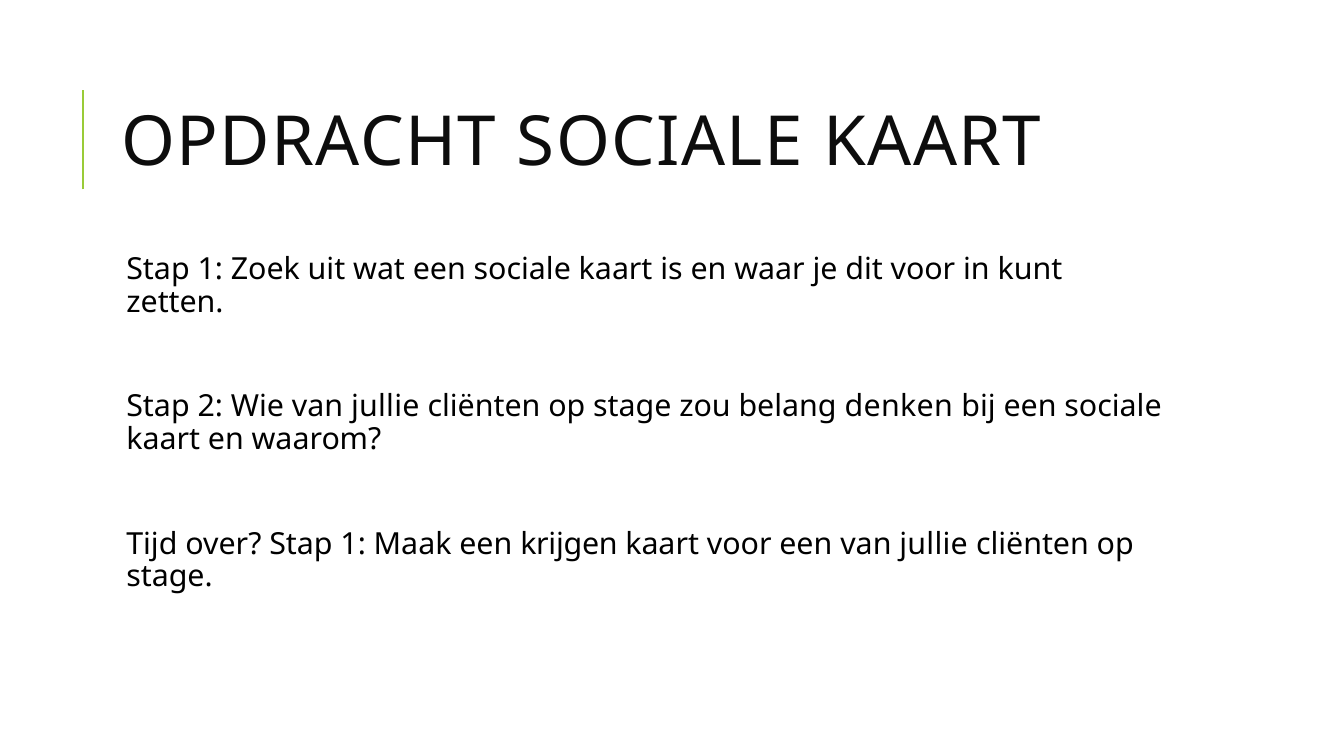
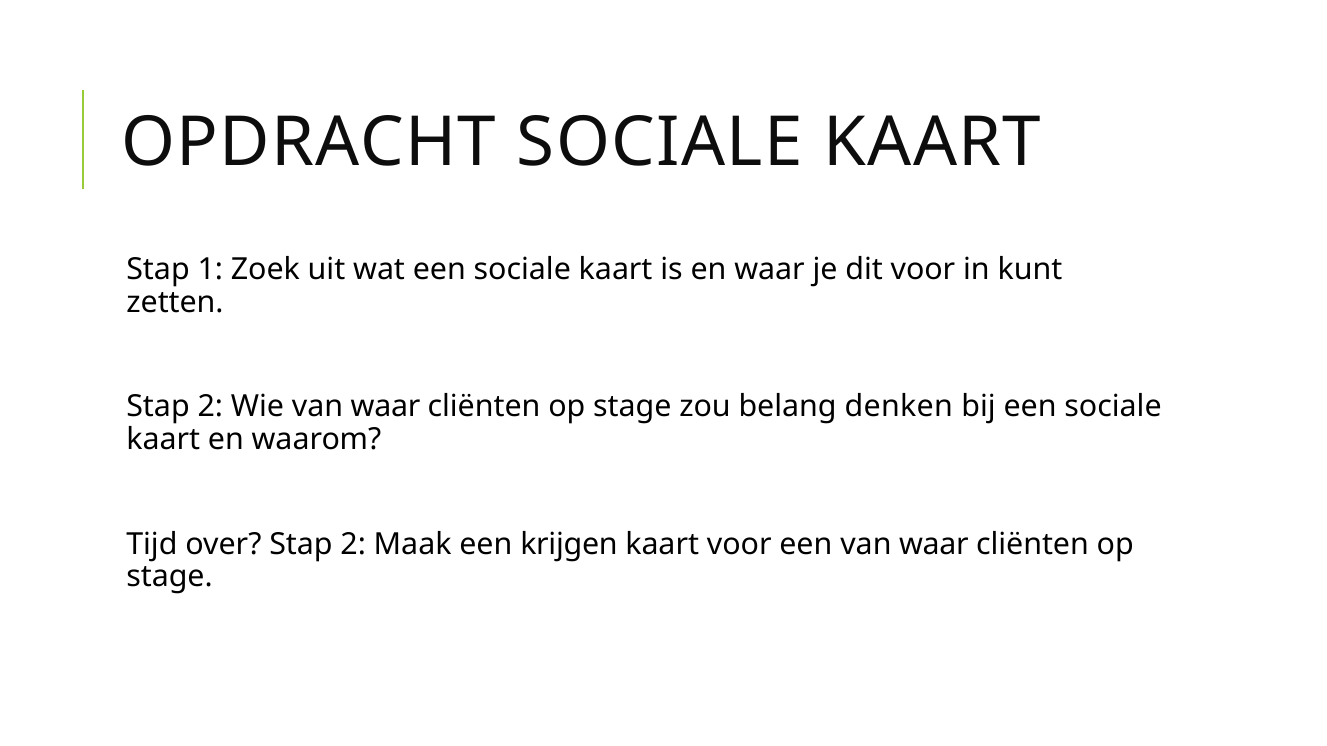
Wie van jullie: jullie -> waar
over Stap 1: 1 -> 2
een van jullie: jullie -> waar
